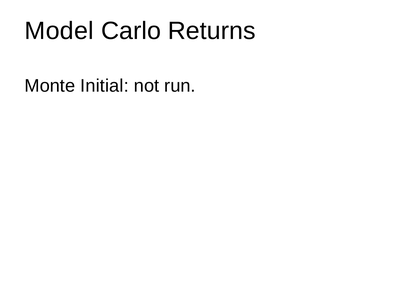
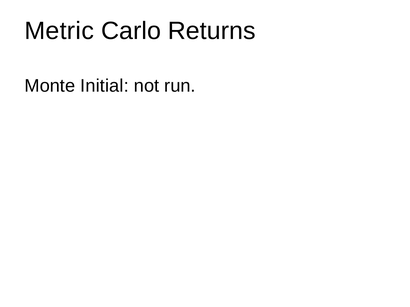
Model: Model -> Metric
